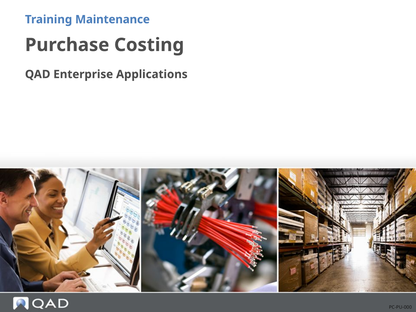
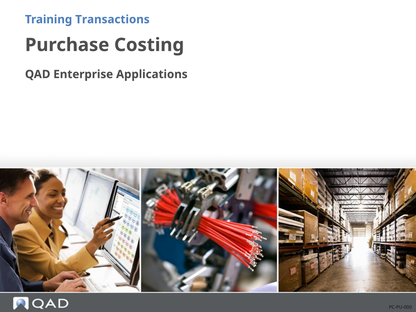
Maintenance: Maintenance -> Transactions
